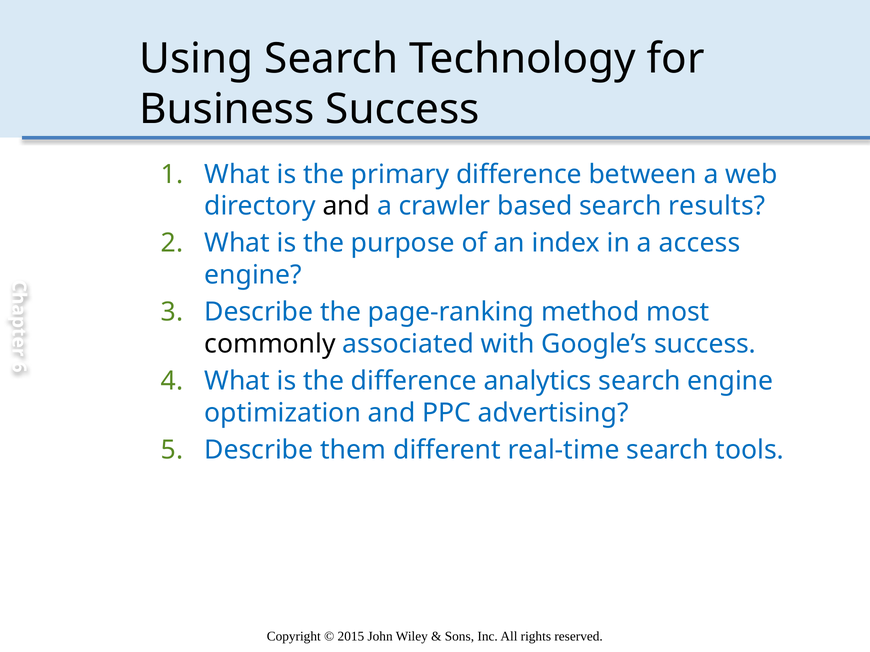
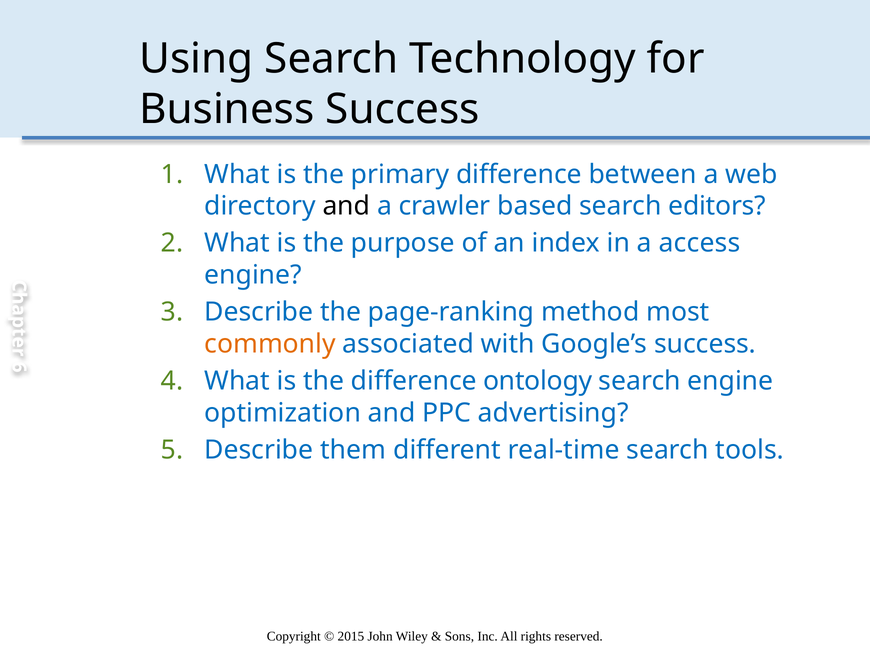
results: results -> editors
commonly colour: black -> orange
analytics: analytics -> ontology
